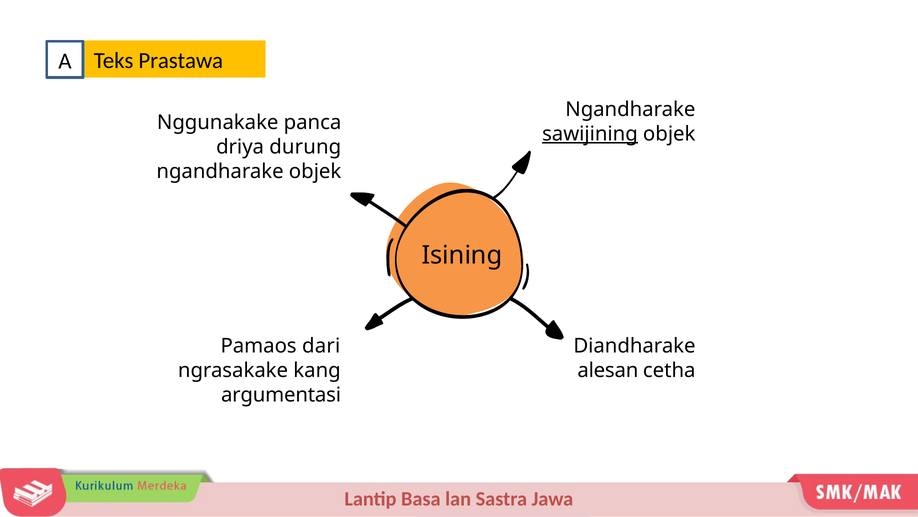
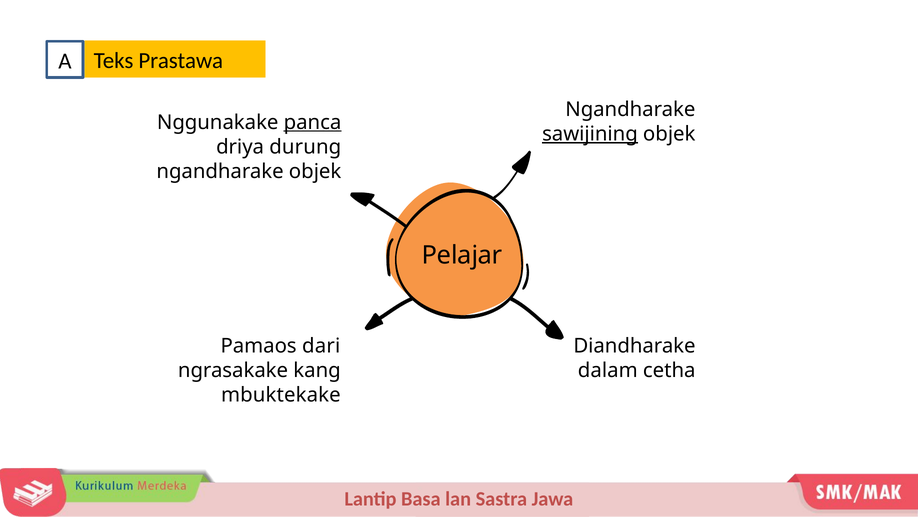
panca underline: none -> present
Isining: Isining -> Pelajar
alesan: alesan -> dalam
argumentasi: argumentasi -> mbuktekake
